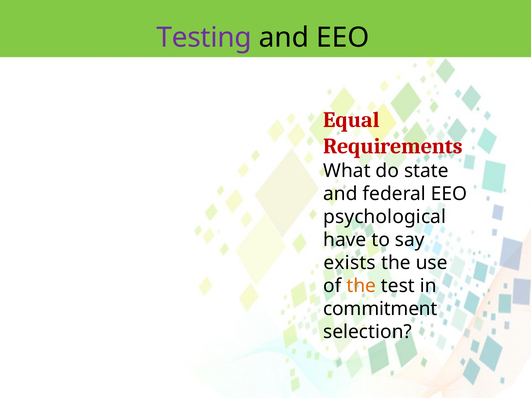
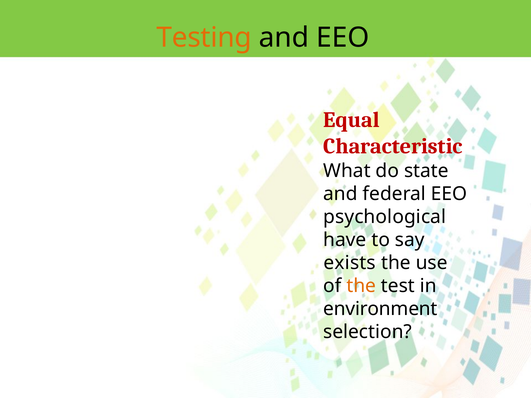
Testing colour: purple -> orange
Requirements: Requirements -> Characteristic
commitment: commitment -> environment
